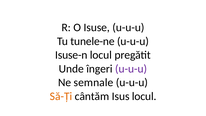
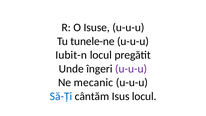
Isuse-n: Isuse-n -> Iubit-n
semnale: semnale -> mecanic
Să-Ți colour: orange -> blue
